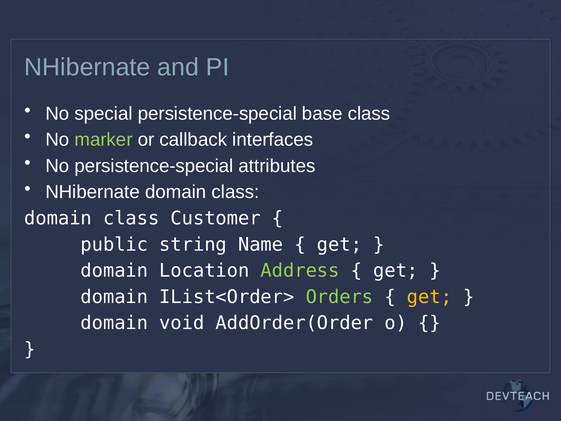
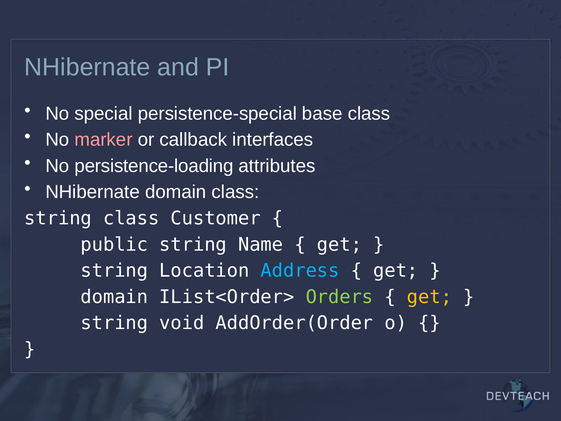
marker colour: light green -> pink
No persistence-special: persistence-special -> persistence-loading
domain at (58, 218): domain -> string
domain at (114, 271): domain -> string
Address colour: light green -> light blue
domain at (114, 323): domain -> string
